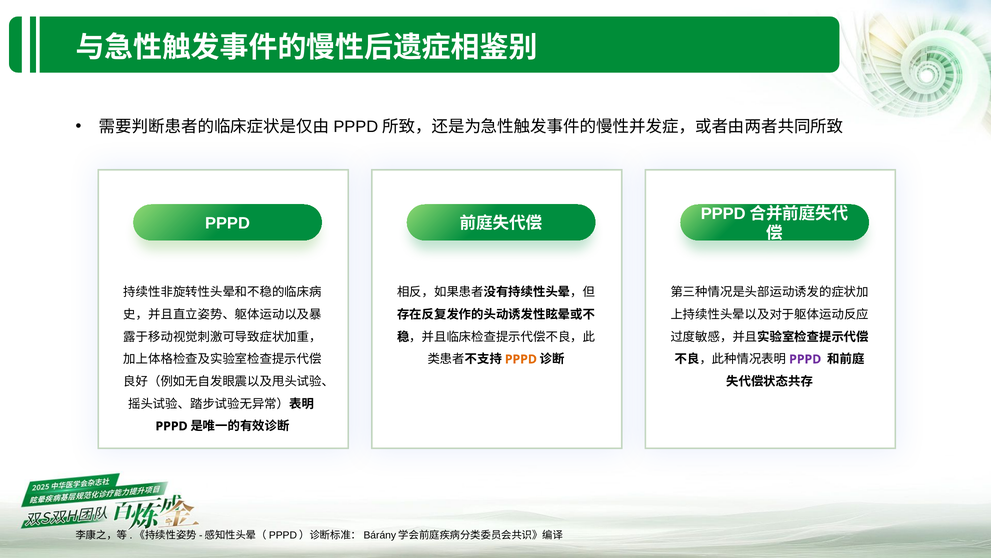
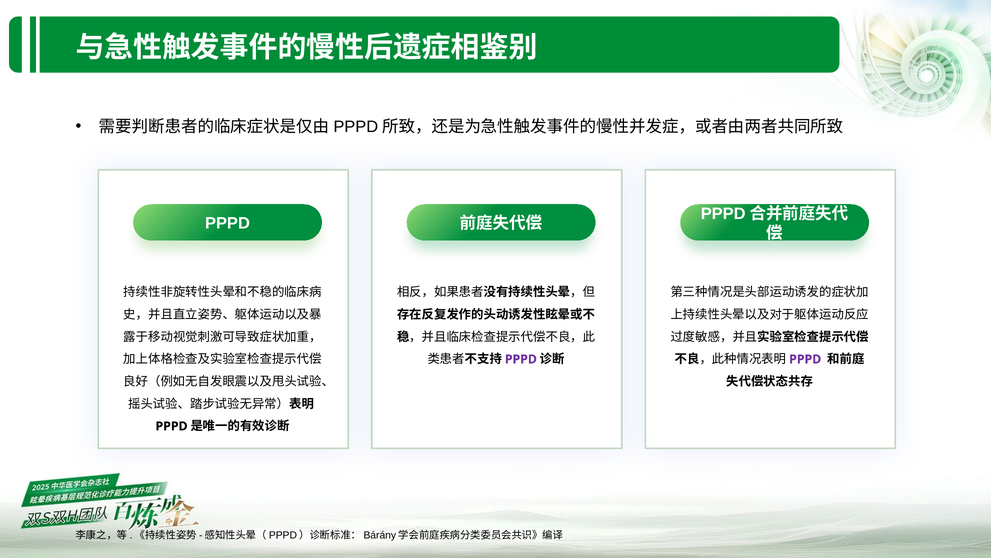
PPPD at (521, 359) colour: orange -> purple
